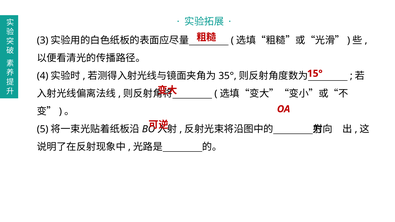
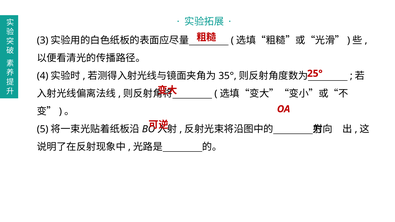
15°: 15° -> 25°
